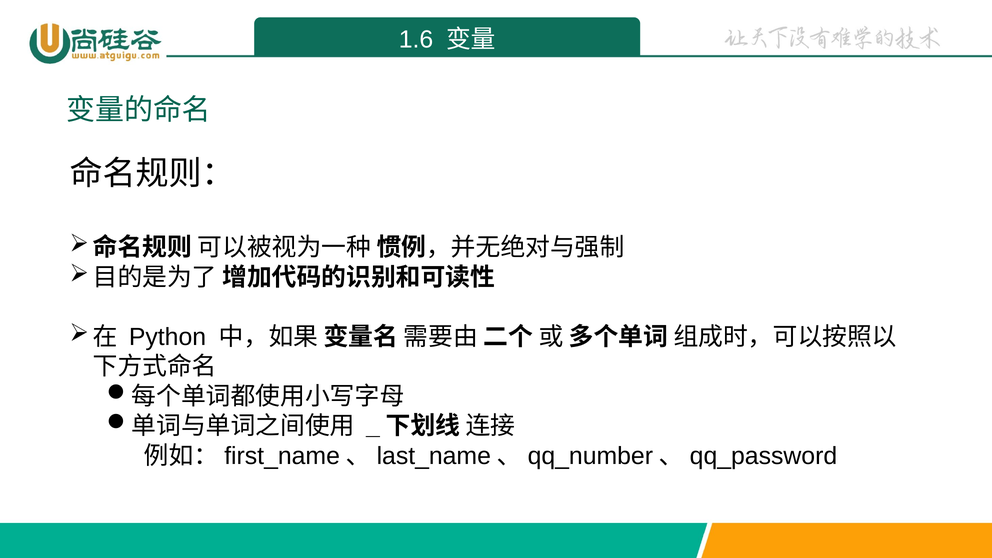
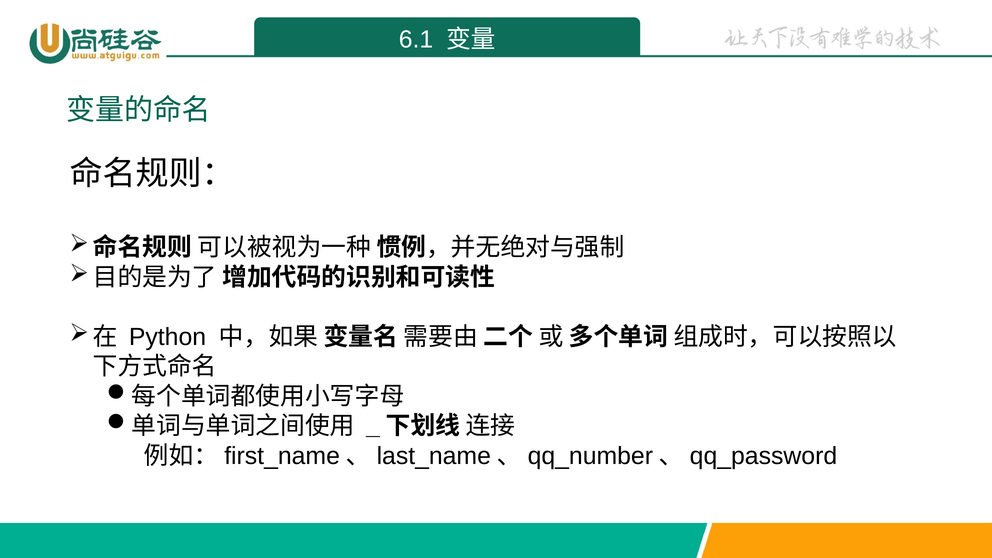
1.6: 1.6 -> 6.1
